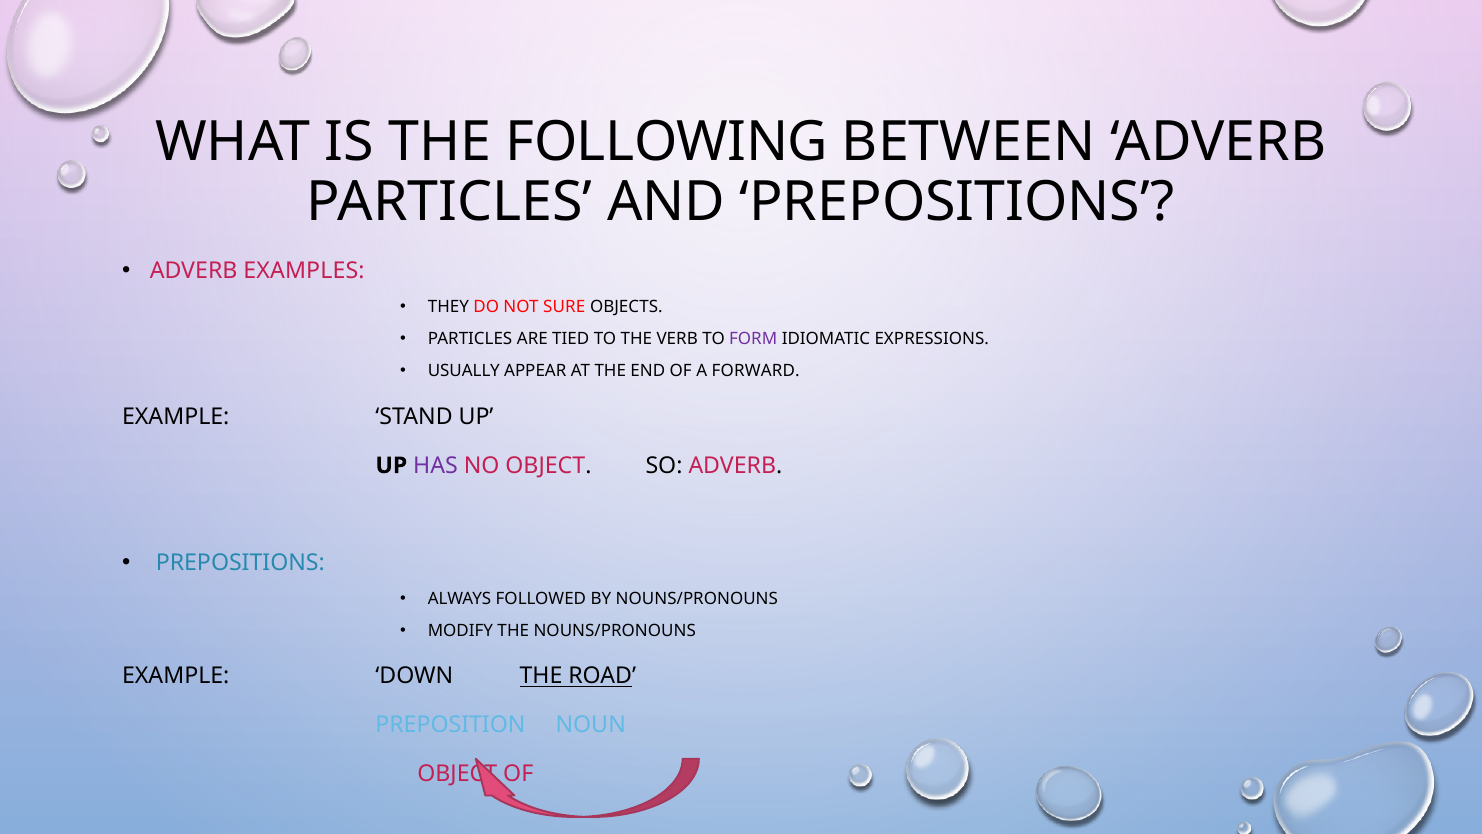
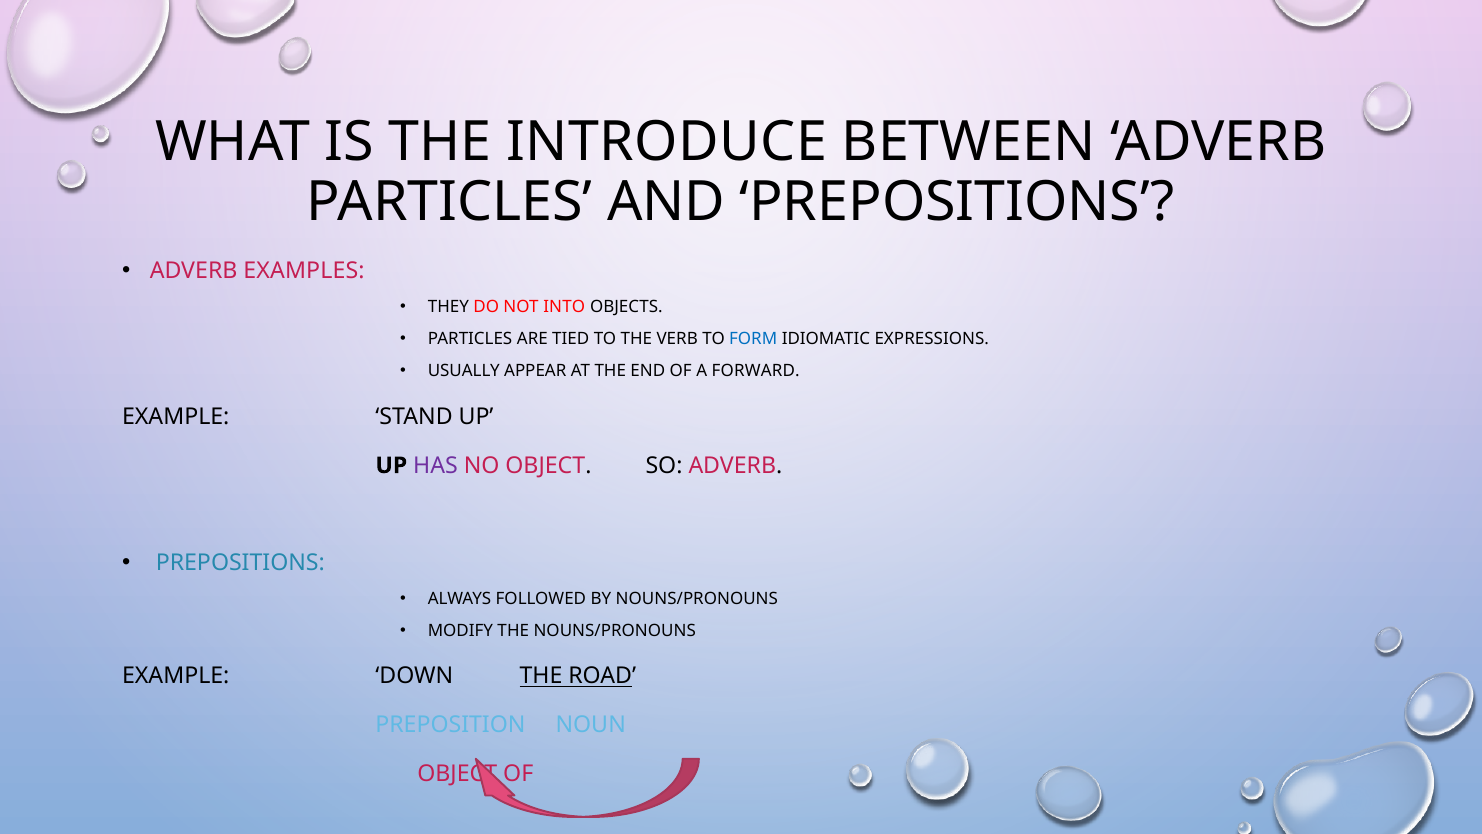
FOLLOWING: FOLLOWING -> INTRODUCE
SURE: SURE -> INTO
FORM colour: purple -> blue
